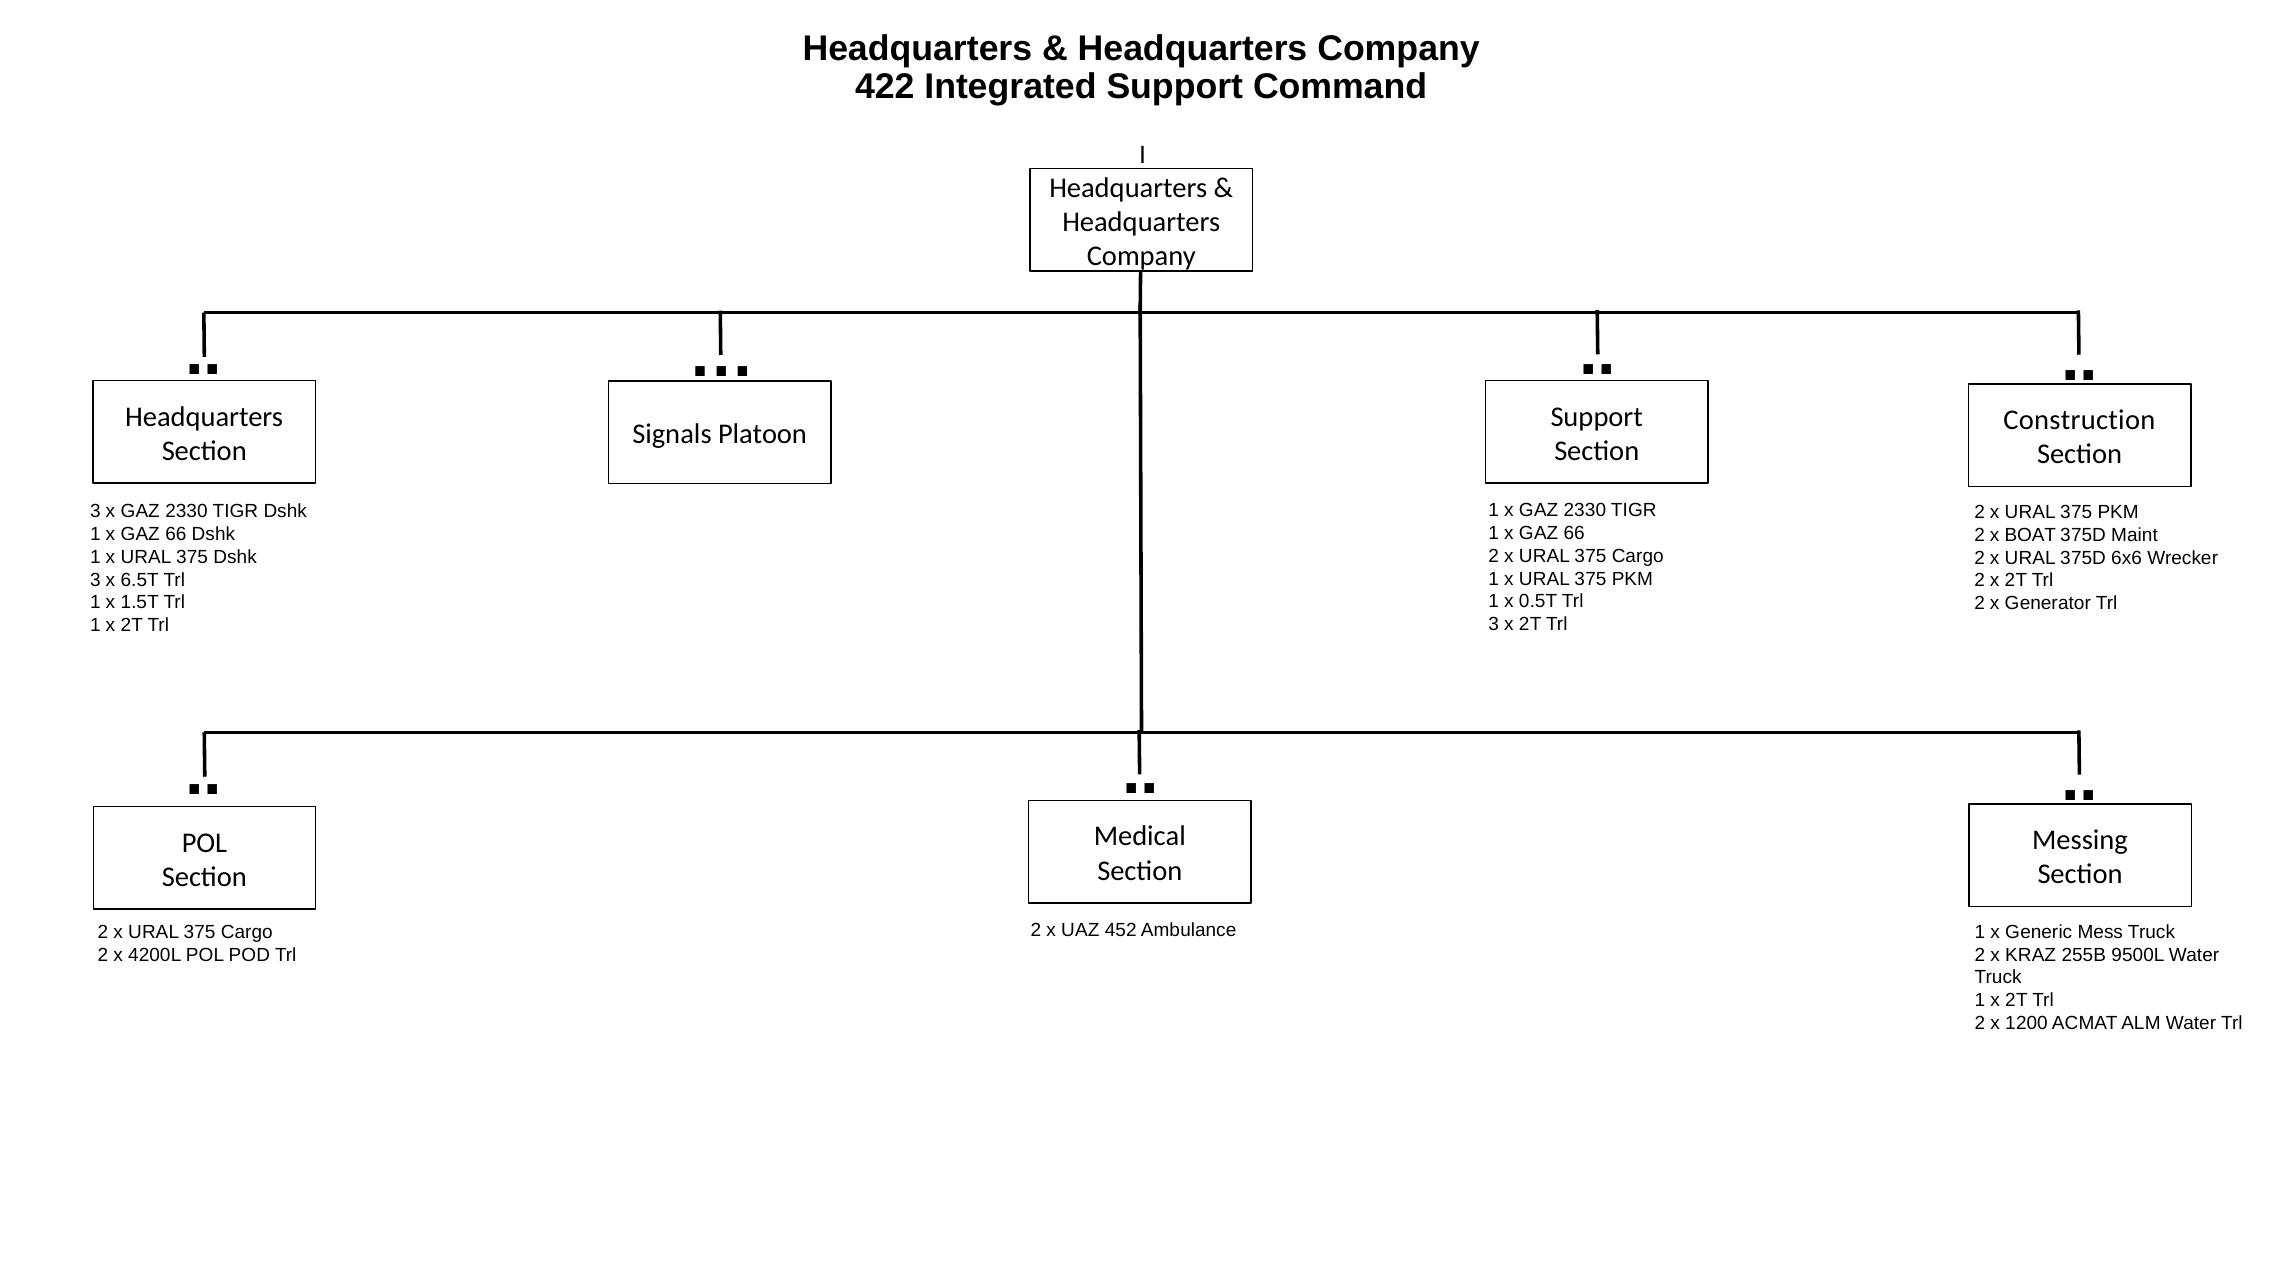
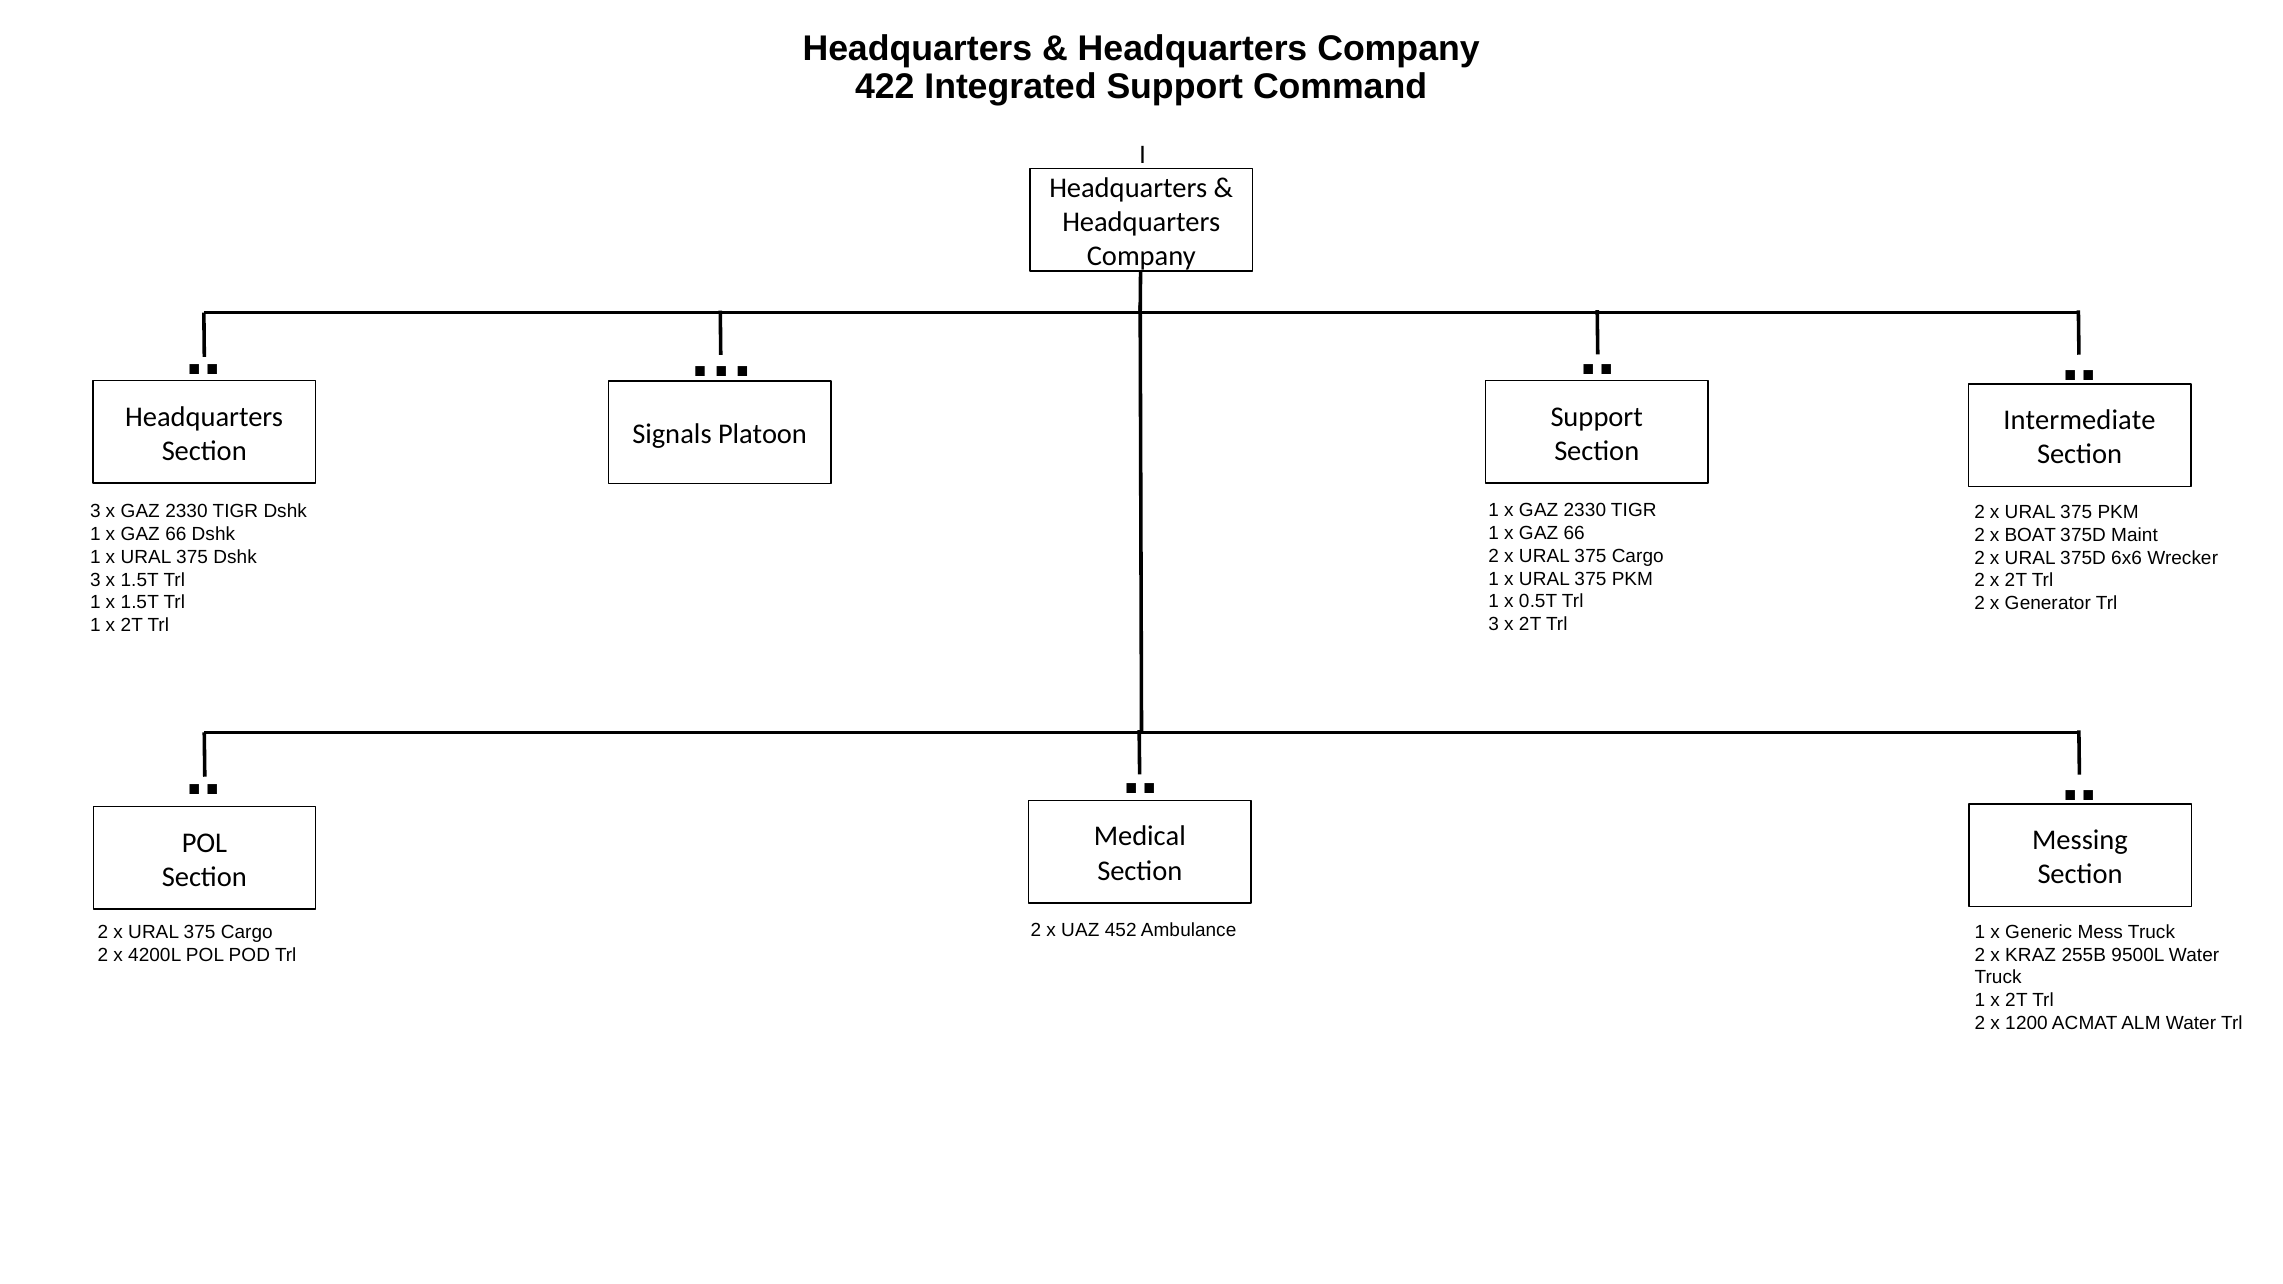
Construction: Construction -> Intermediate
3 x 6.5T: 6.5T -> 1.5T
